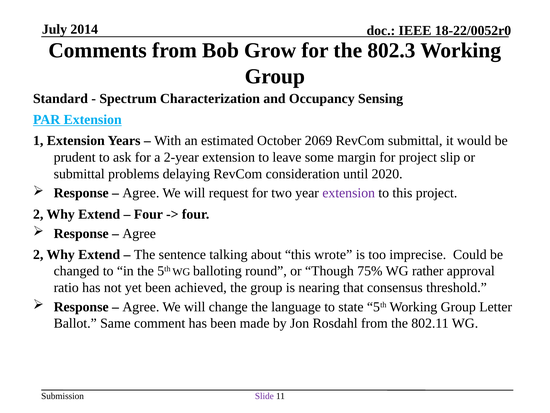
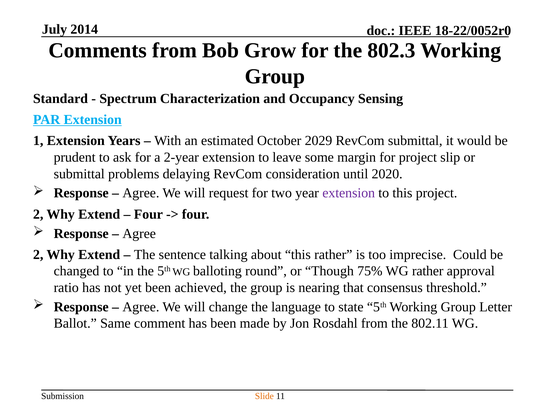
2069: 2069 -> 2029
this wrote: wrote -> rather
Slide colour: purple -> orange
